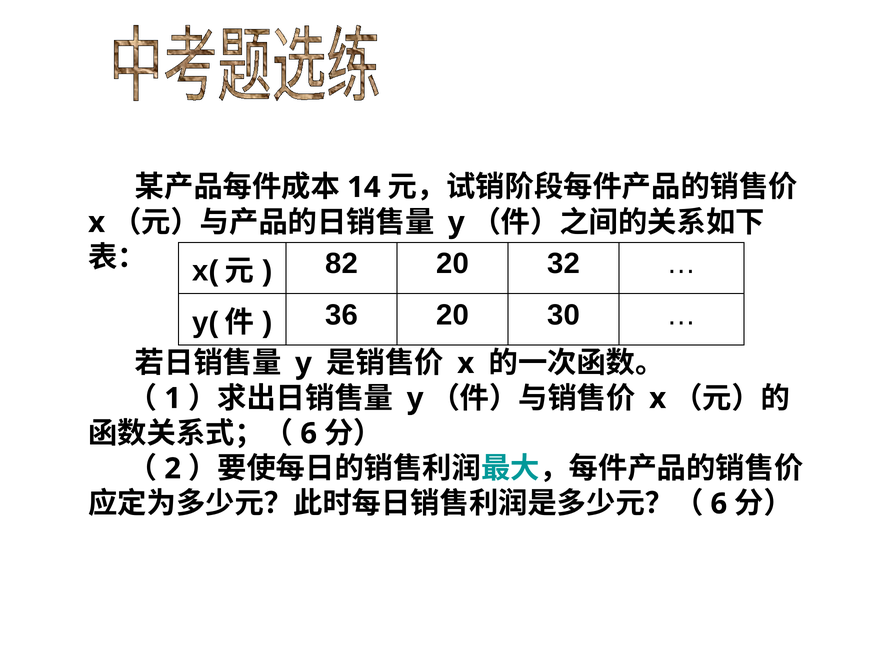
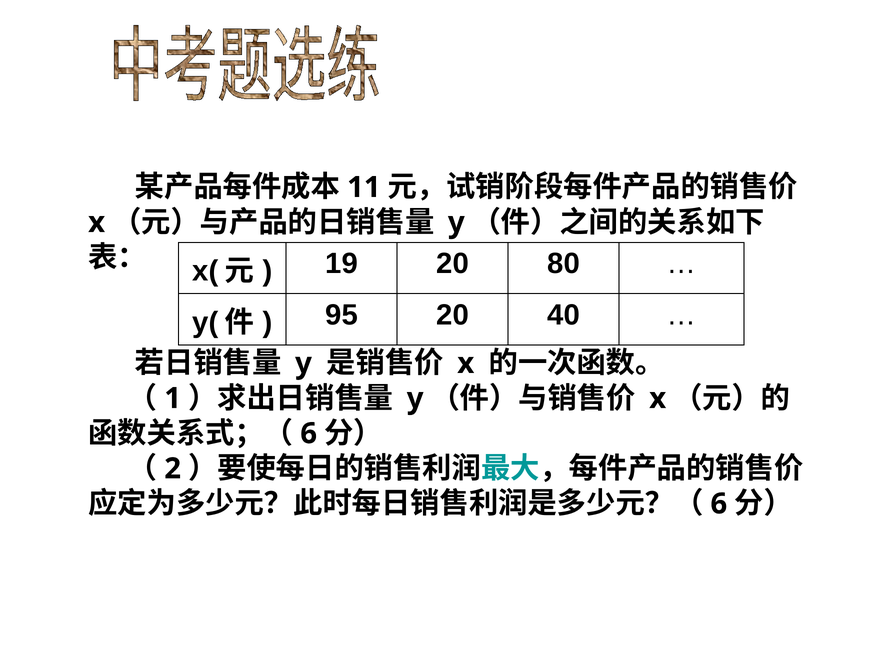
14: 14 -> 11
82: 82 -> 19
32: 32 -> 80
36: 36 -> 95
30: 30 -> 40
